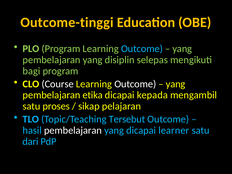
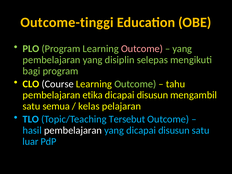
Outcome at (142, 49) colour: light blue -> pink
Outcome at (135, 84) colour: white -> light green
yang at (176, 84): yang -> tahu
kepada at (152, 95): kepada -> disusun
proses: proses -> semua
sikap: sikap -> kelas
yang dicapai learner: learner -> disusun
dari: dari -> luar
